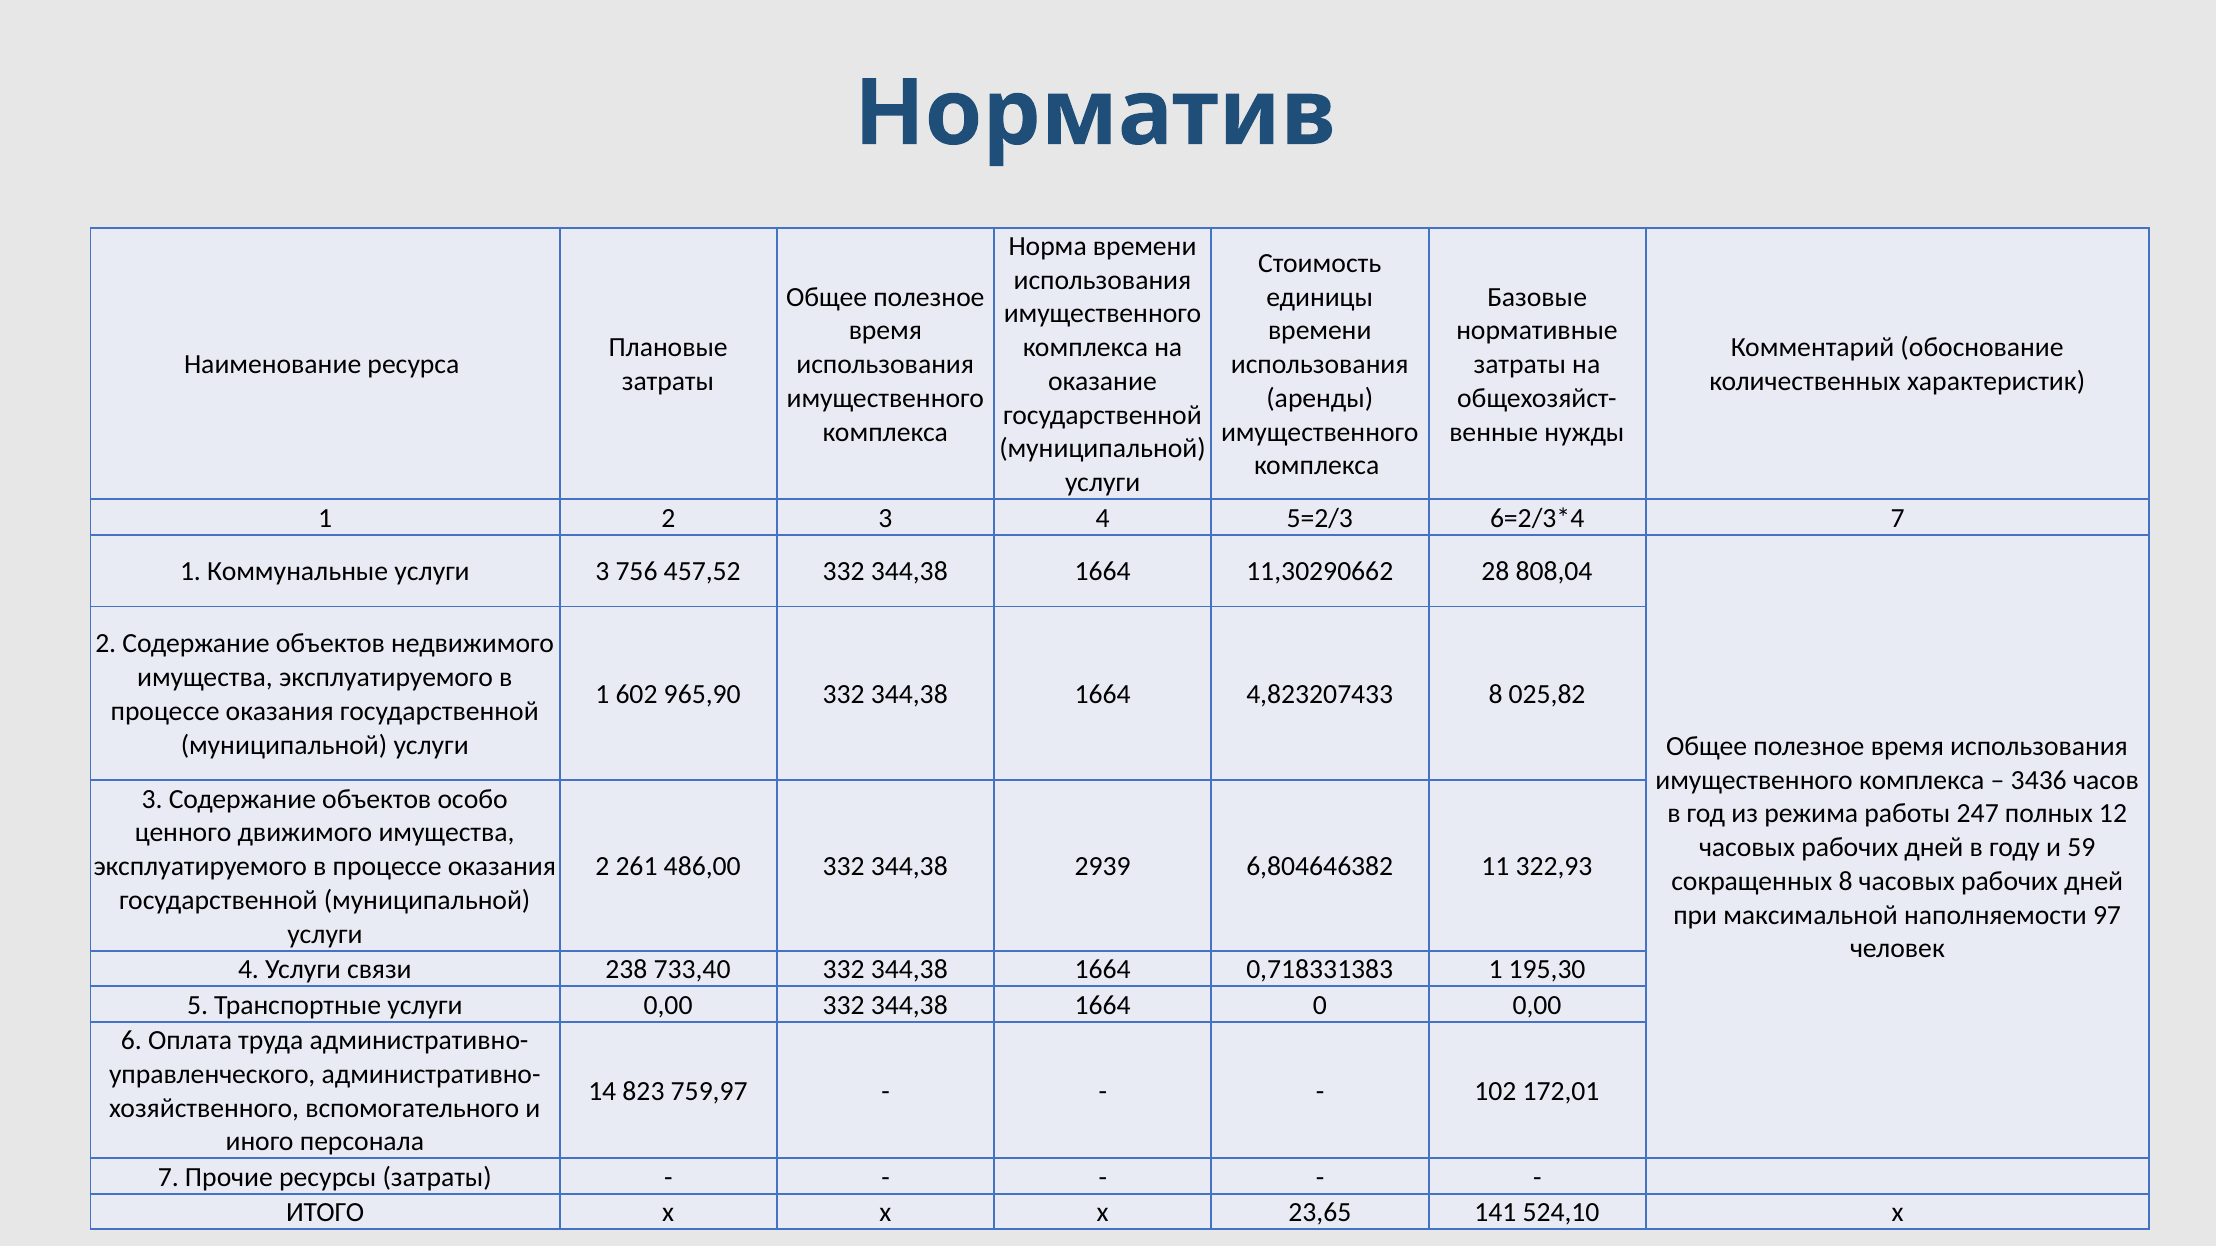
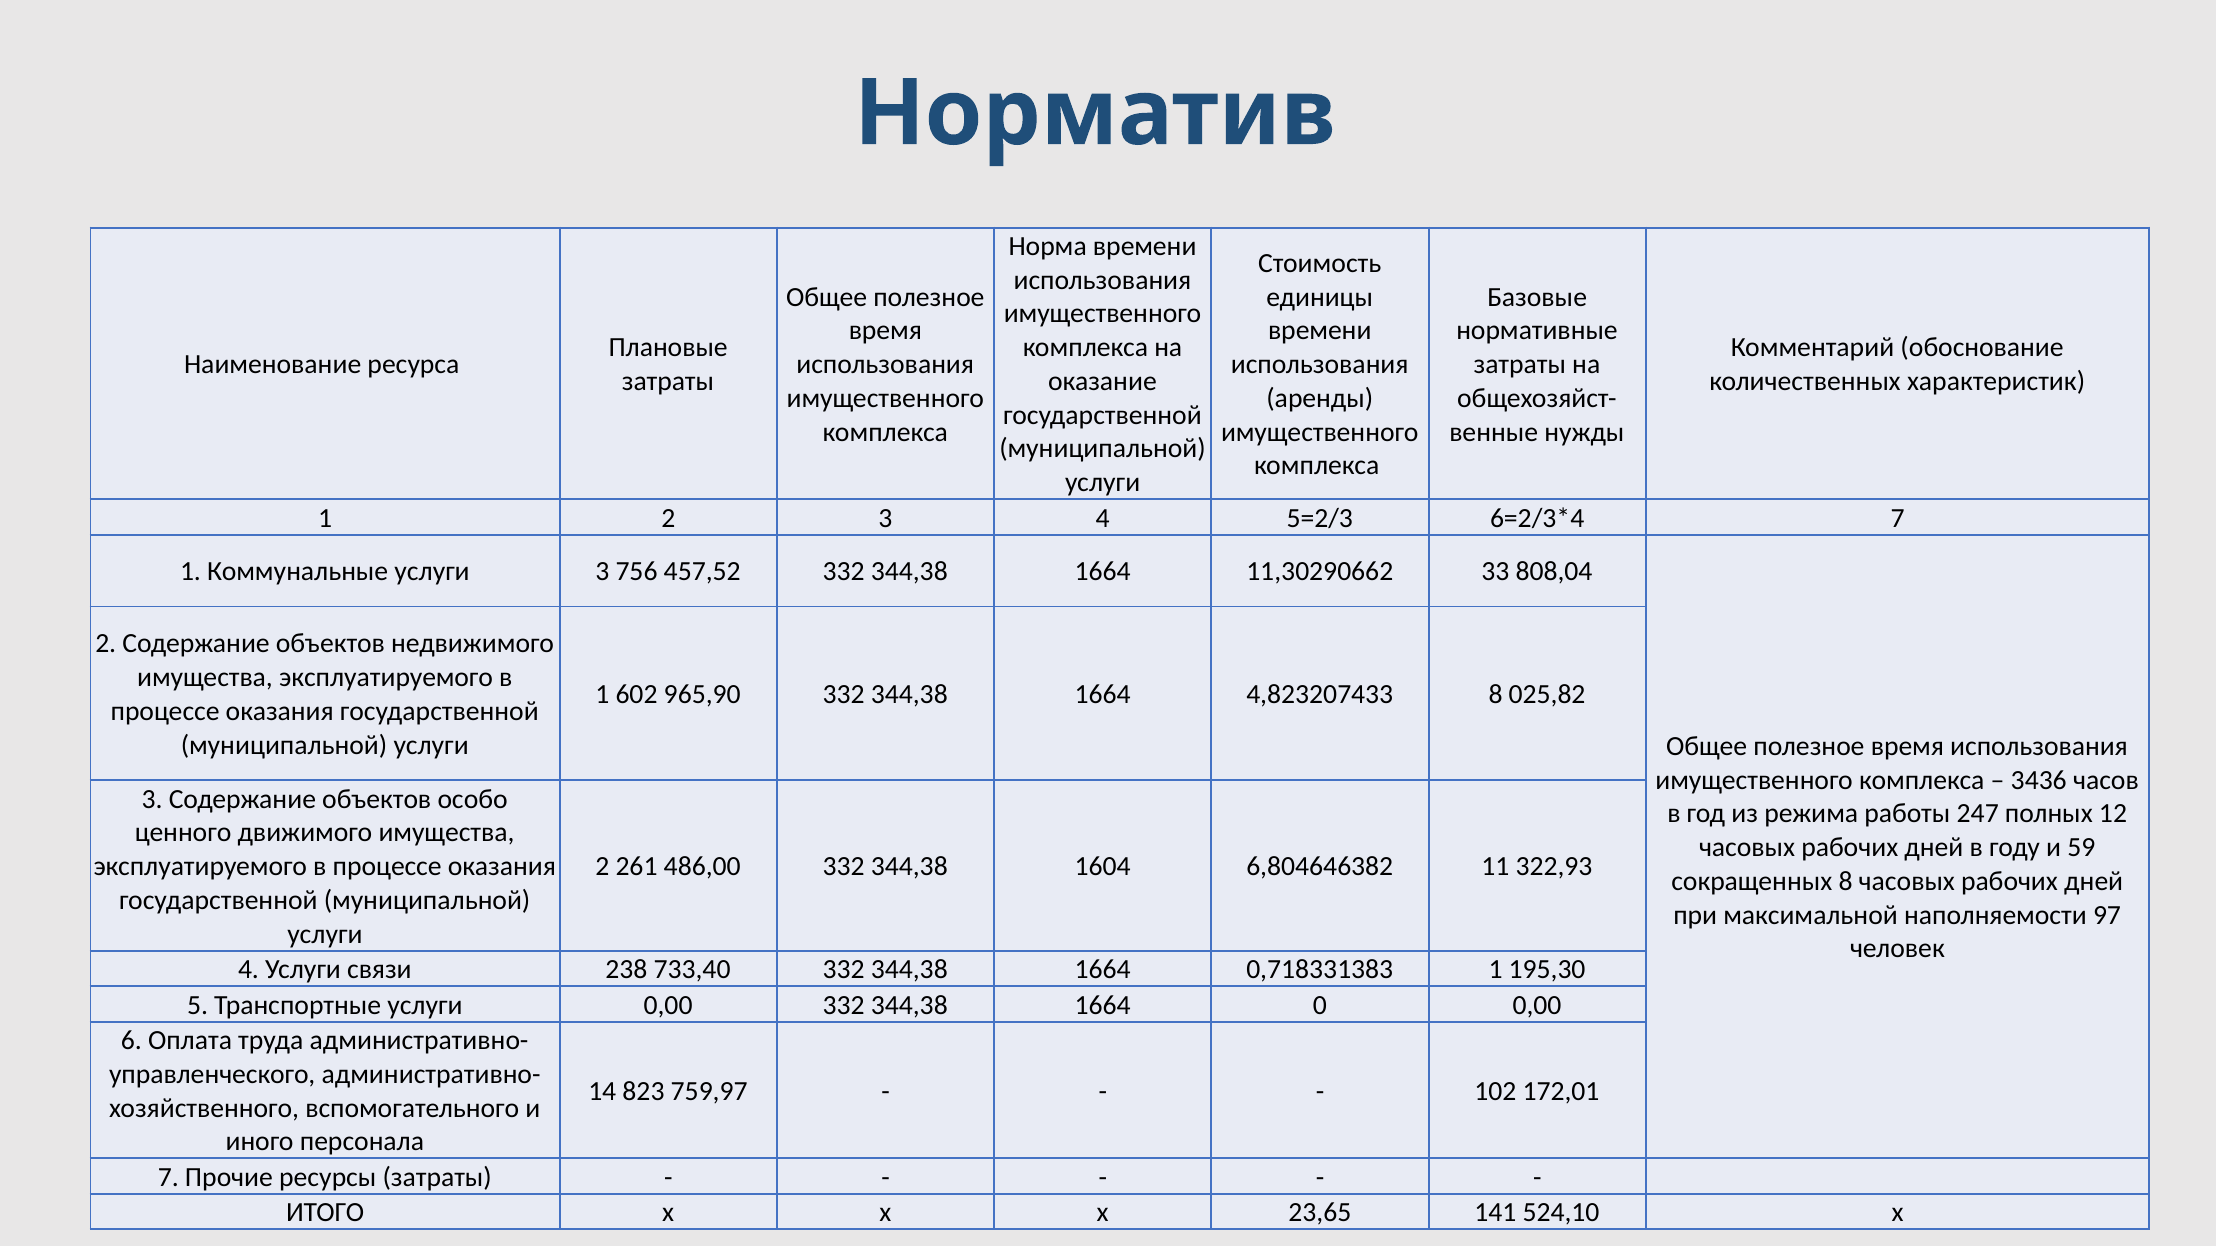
28: 28 -> 33
2939: 2939 -> 1604
